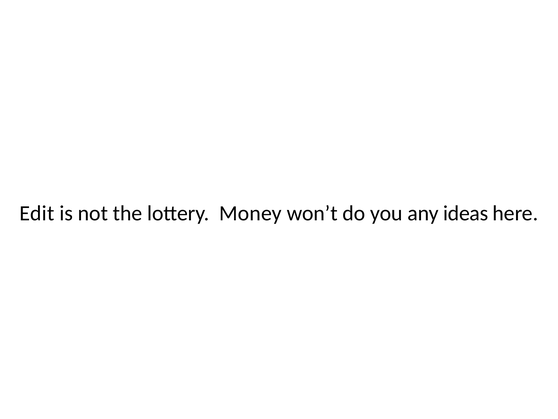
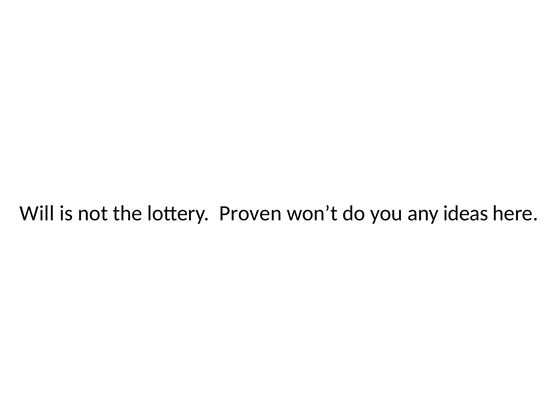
Edit: Edit -> Will
Money: Money -> Proven
